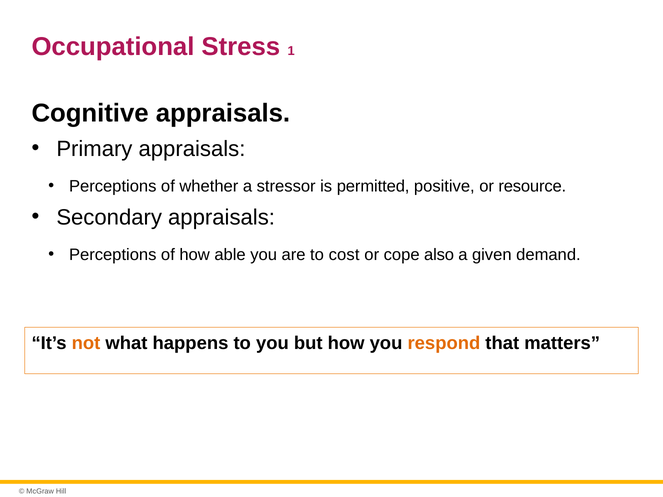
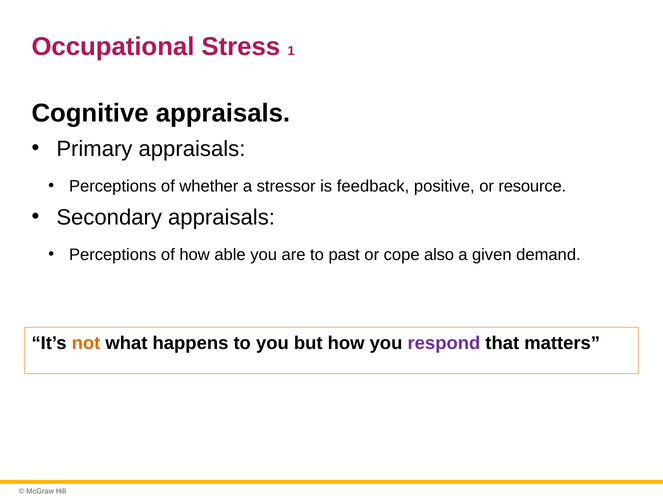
permitted: permitted -> feedback
cost: cost -> past
respond colour: orange -> purple
